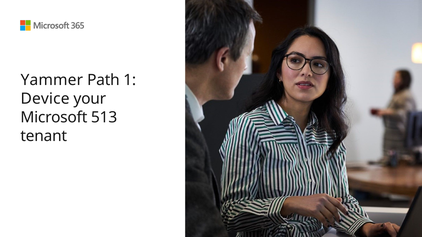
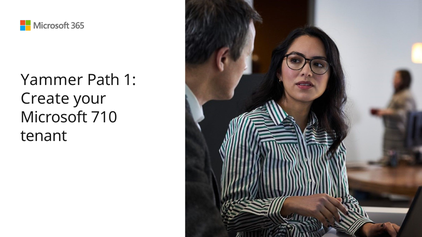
Device: Device -> Create
513: 513 -> 710
